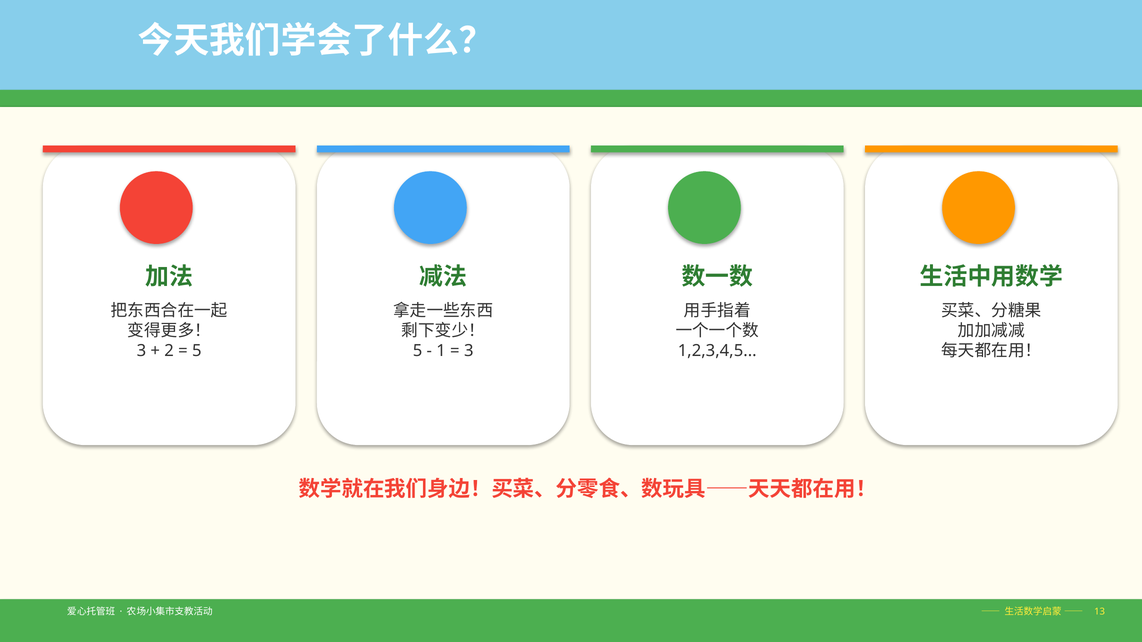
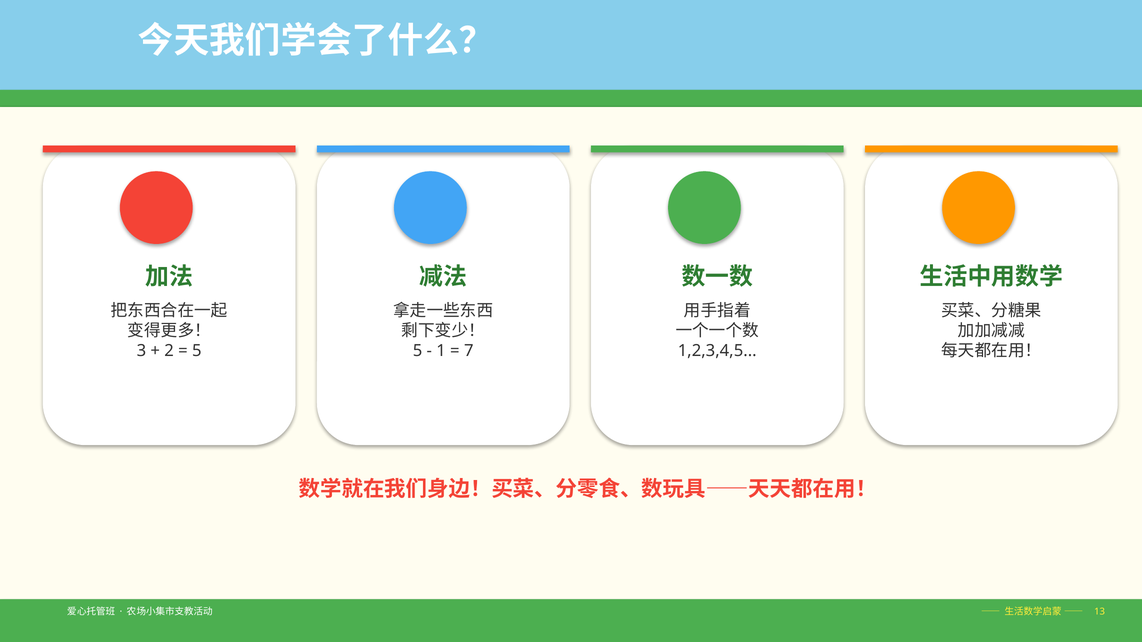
3 at (469, 351): 3 -> 7
